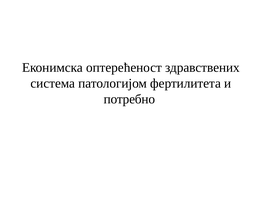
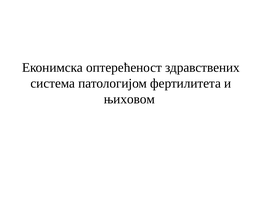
потребно: потребно -> њиховом
